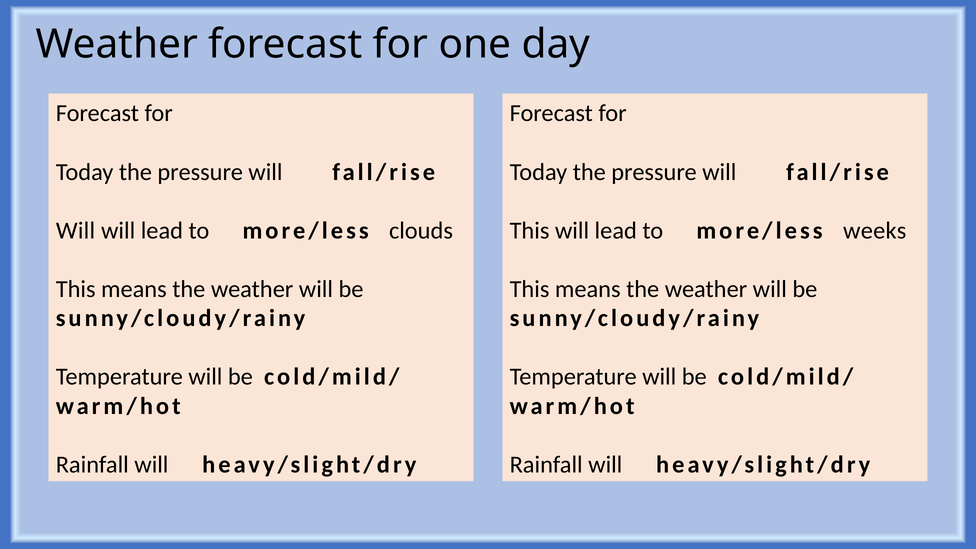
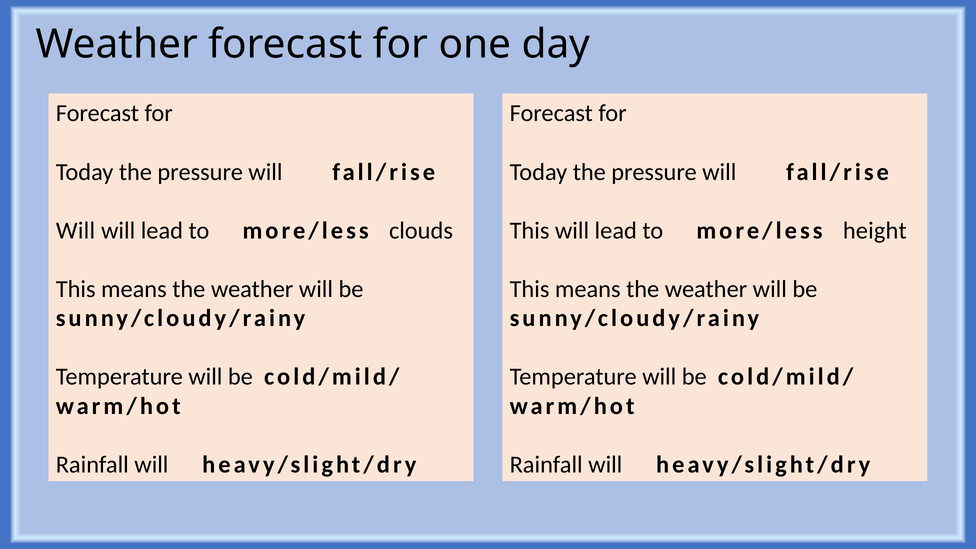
weeks: weeks -> height
